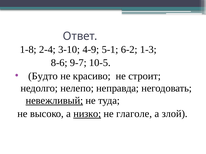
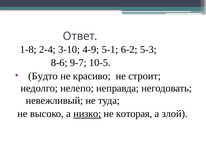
1-3: 1-3 -> 5-3
невежливый underline: present -> none
глаголе: глаголе -> которая
